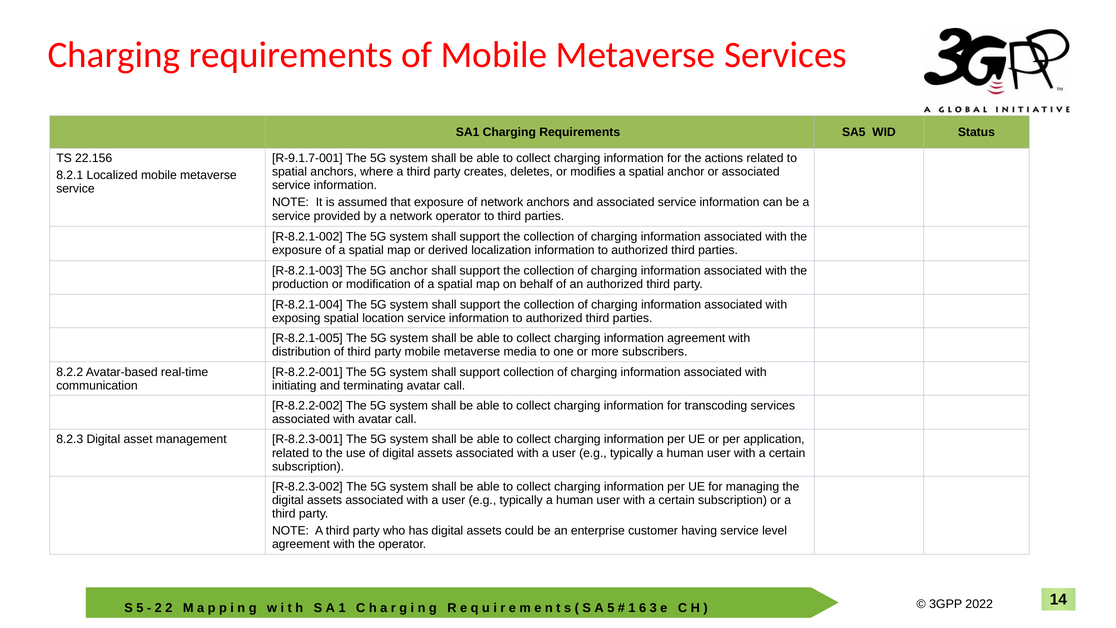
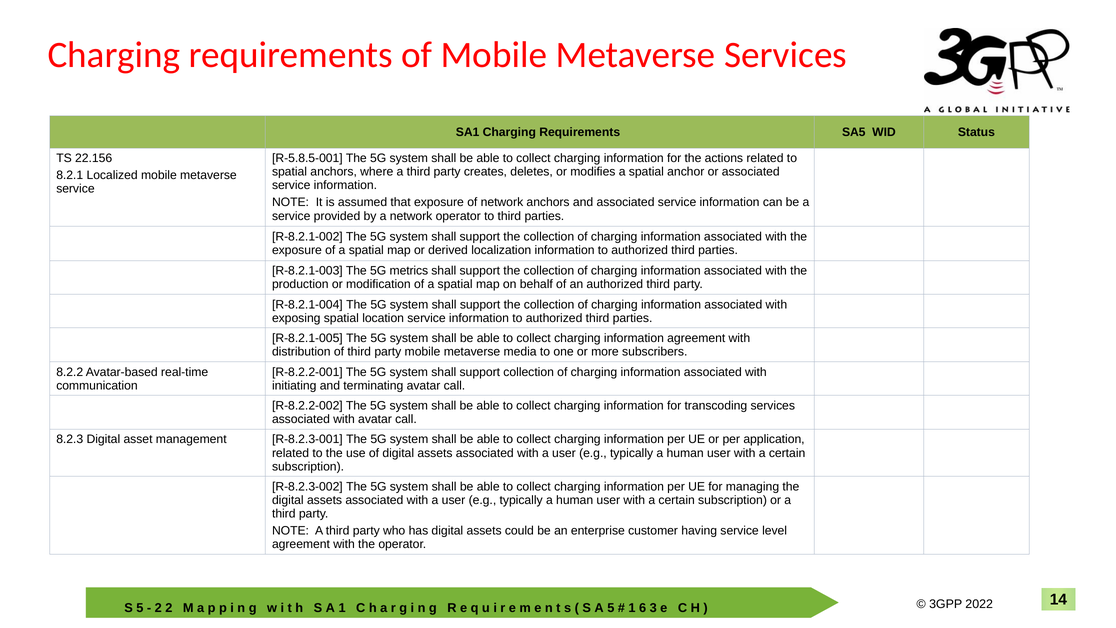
R-9.1.7-001: R-9.1.7-001 -> R-5.8.5-001
5G anchor: anchor -> metrics
